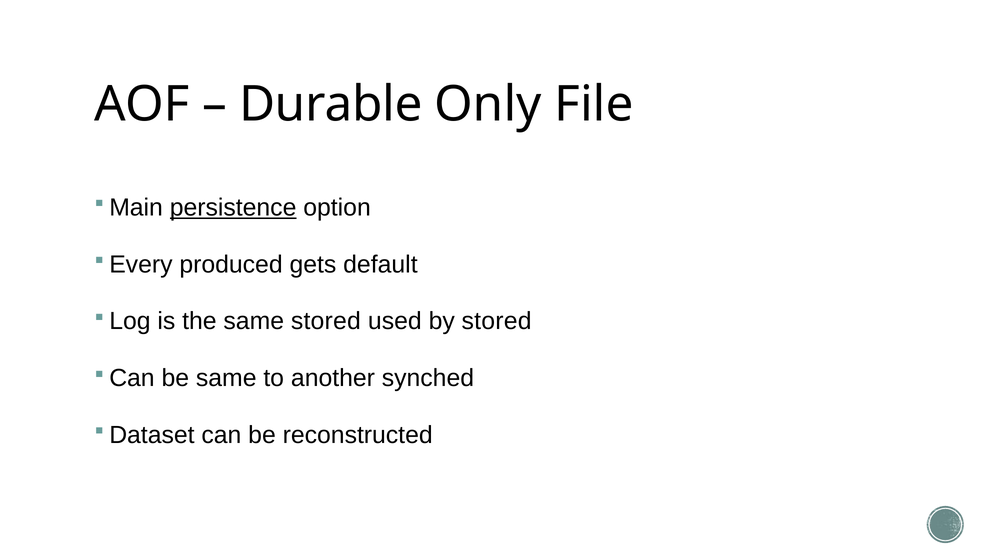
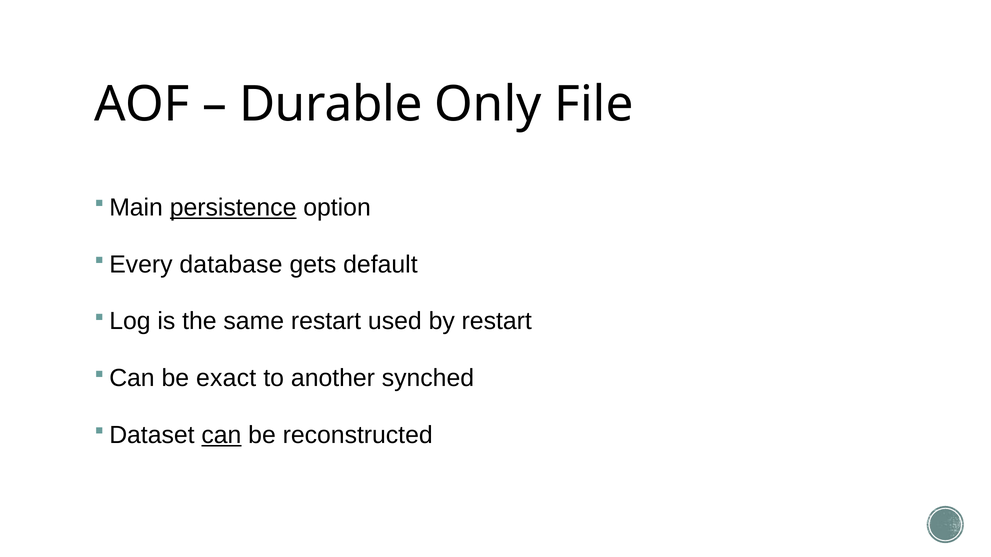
produced: produced -> database
same stored: stored -> restart
by stored: stored -> restart
be same: same -> exact
can underline: none -> present
